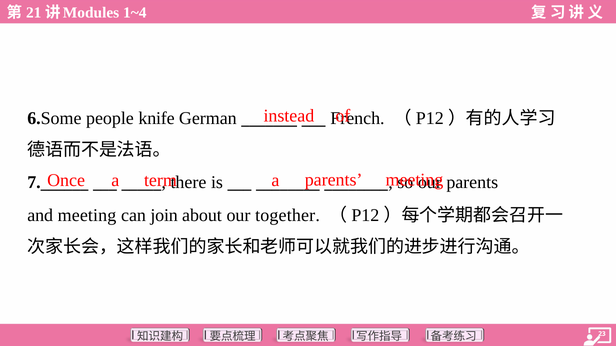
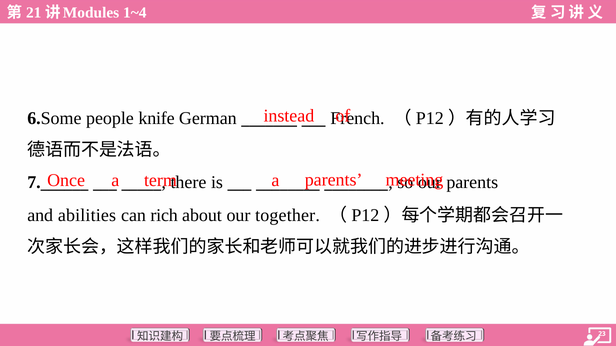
and meeting: meeting -> abilities
join: join -> rich
